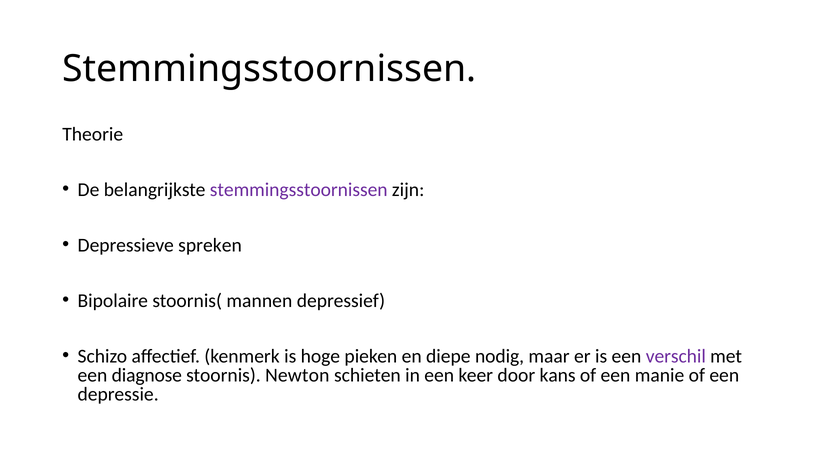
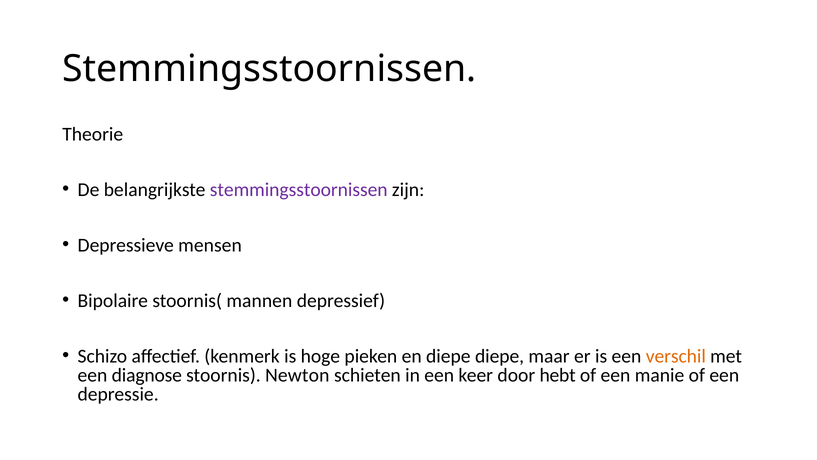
spreken: spreken -> mensen
diepe nodig: nodig -> diepe
verschil colour: purple -> orange
kans: kans -> hebt
